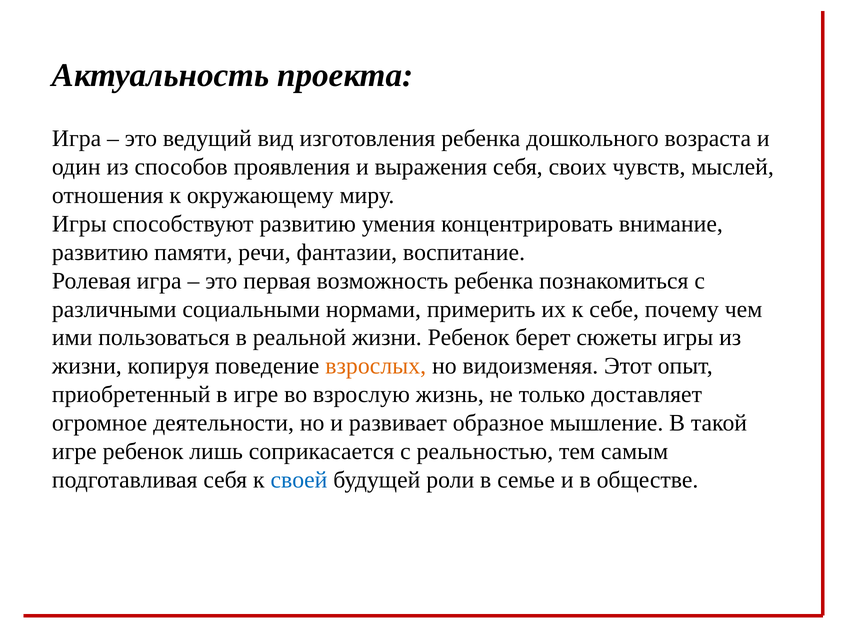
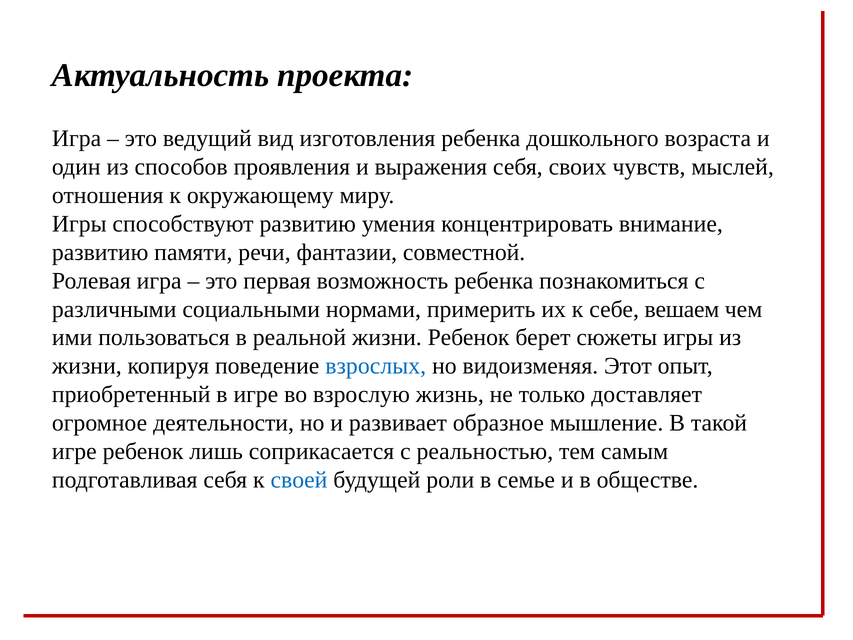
воспитание: воспитание -> совместной
почему: почему -> вешаем
взрослых colour: orange -> blue
